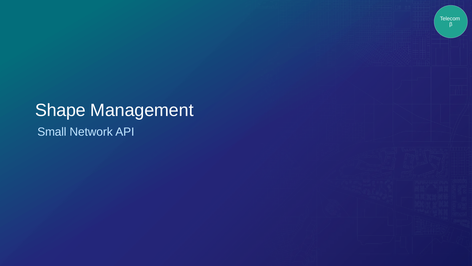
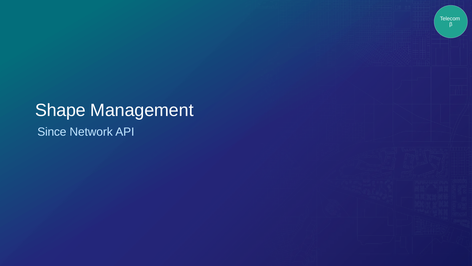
Small: Small -> Since
